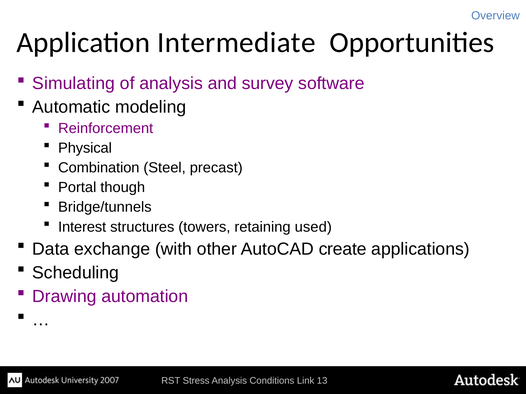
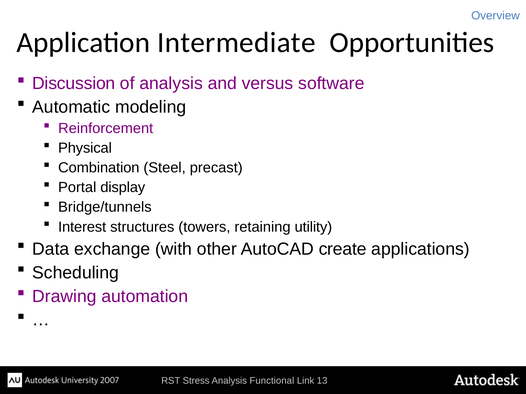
Simulating: Simulating -> Discussion
survey: survey -> versus
though: though -> display
used: used -> utility
Conditions: Conditions -> Functional
